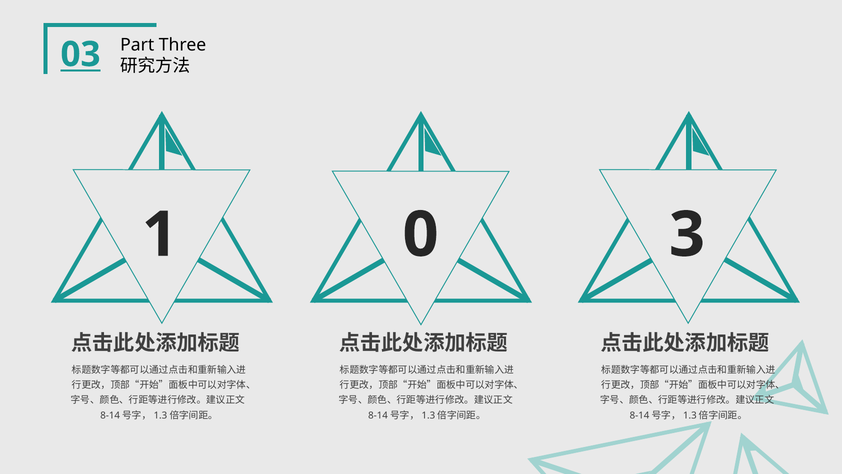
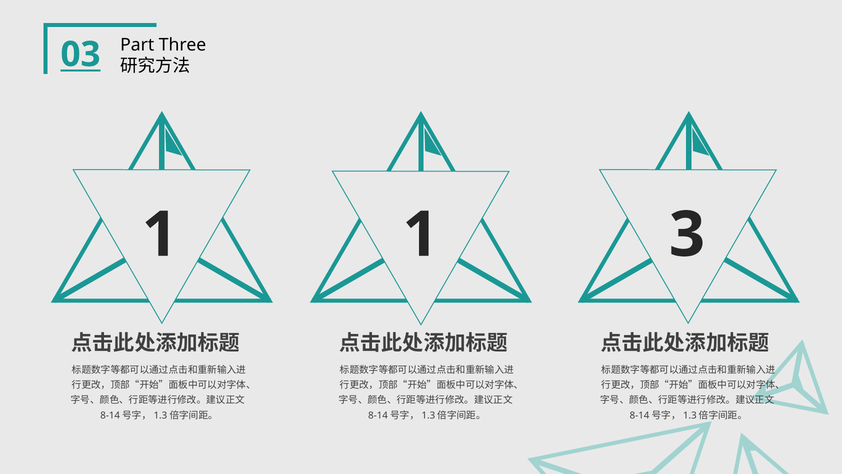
1 0: 0 -> 1
